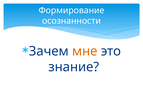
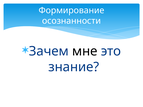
мне colour: orange -> black
